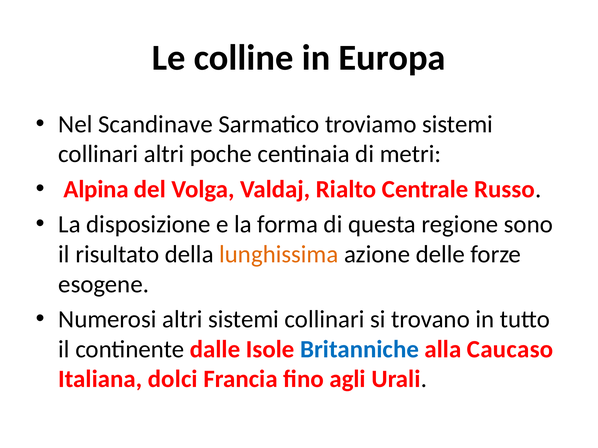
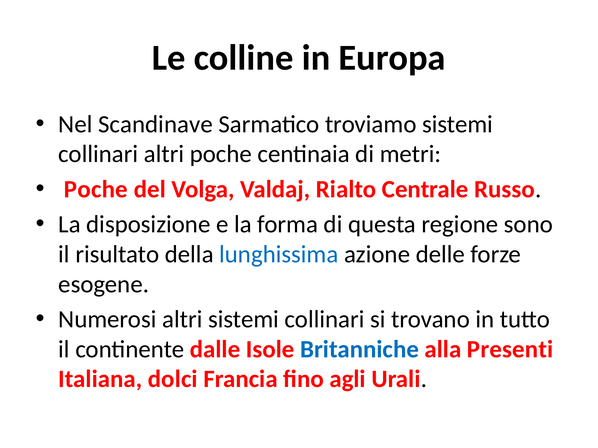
Alpina at (96, 189): Alpina -> Poche
lunghissima colour: orange -> blue
Caucaso: Caucaso -> Presenti
